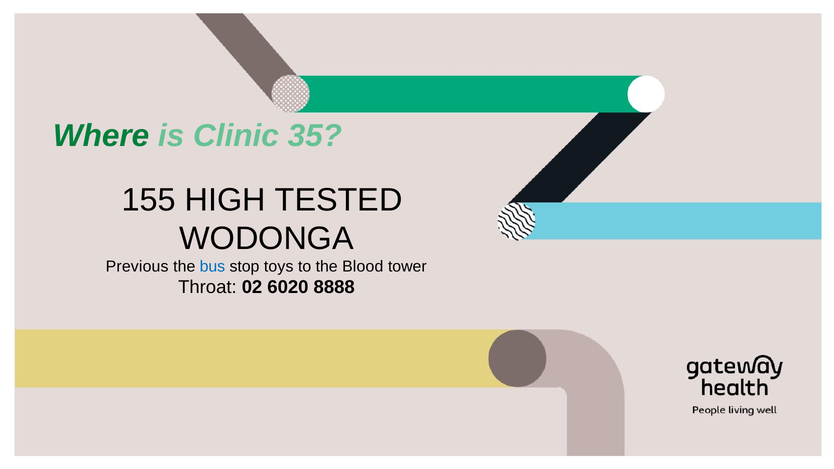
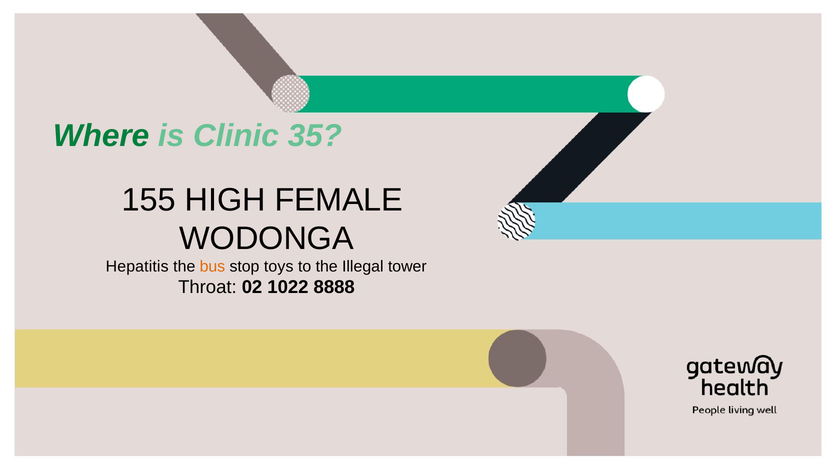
TESTED: TESTED -> FEMALE
Previous: Previous -> Hepatitis
bus colour: blue -> orange
Blood: Blood -> Illegal
6020: 6020 -> 1022
